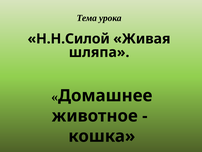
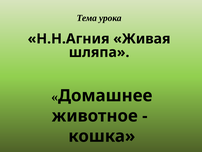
Н.Н.Силой: Н.Н.Силой -> Н.Н.Агния
